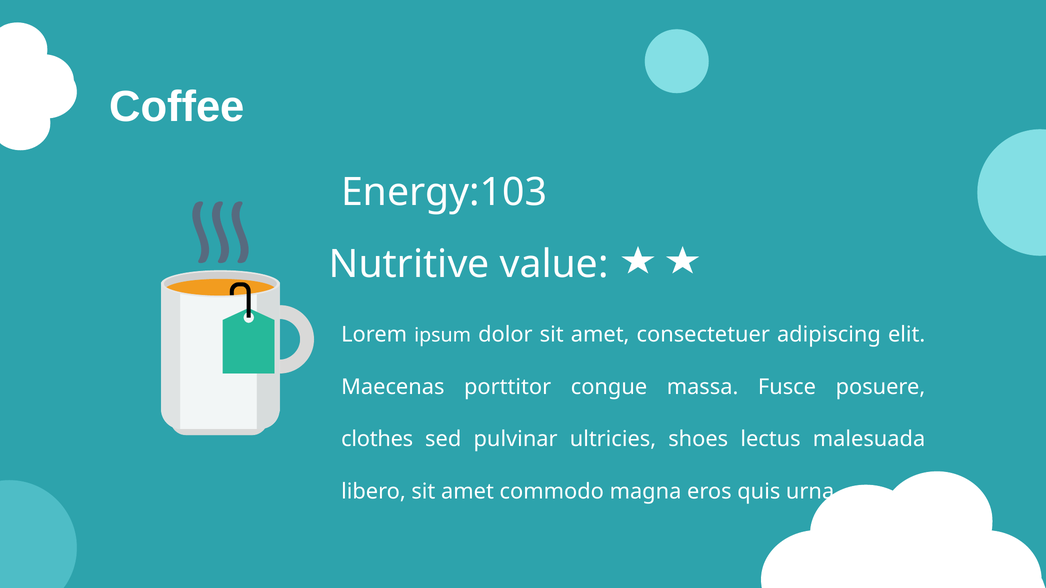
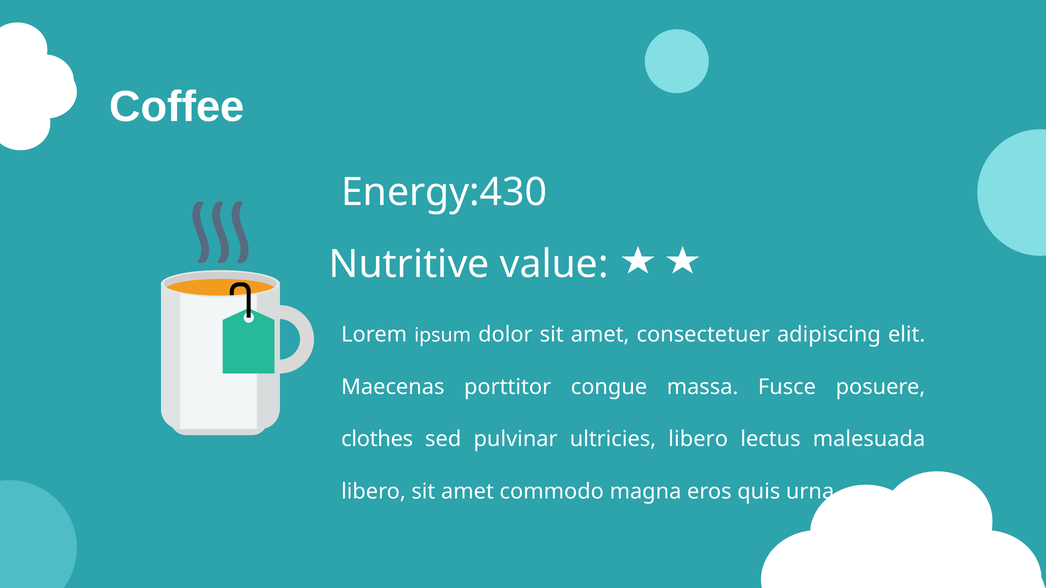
Energy:103: Energy:103 -> Energy:430
ultricies shoes: shoes -> libero
